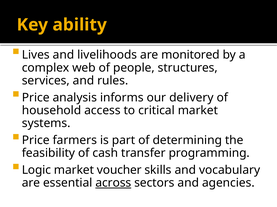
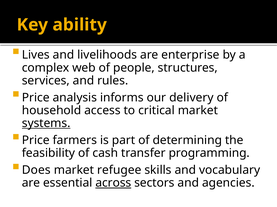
monitored: monitored -> enterprise
systems underline: none -> present
Logic: Logic -> Does
voucher: voucher -> refugee
